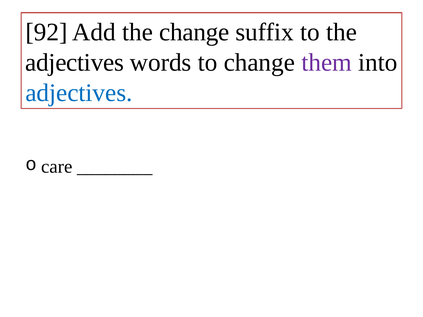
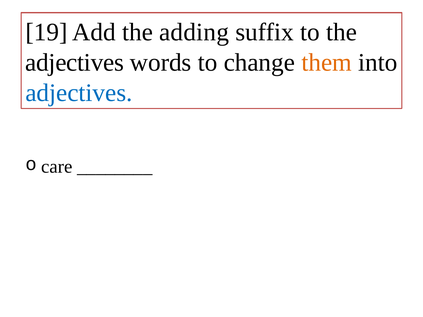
92: 92 -> 19
the change: change -> adding
them colour: purple -> orange
